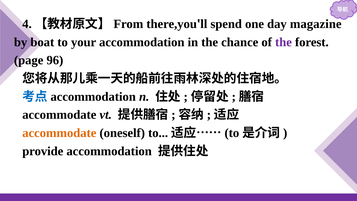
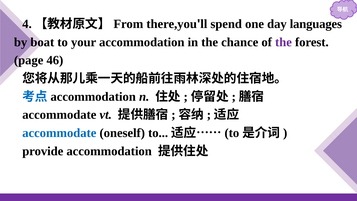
magazine: magazine -> languages
96: 96 -> 46
accommodate at (59, 133) colour: orange -> blue
